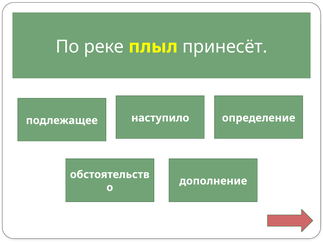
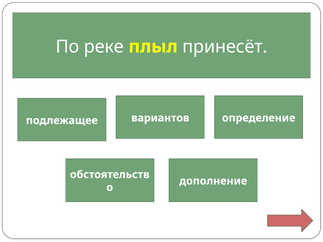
наступило: наступило -> вариантов
